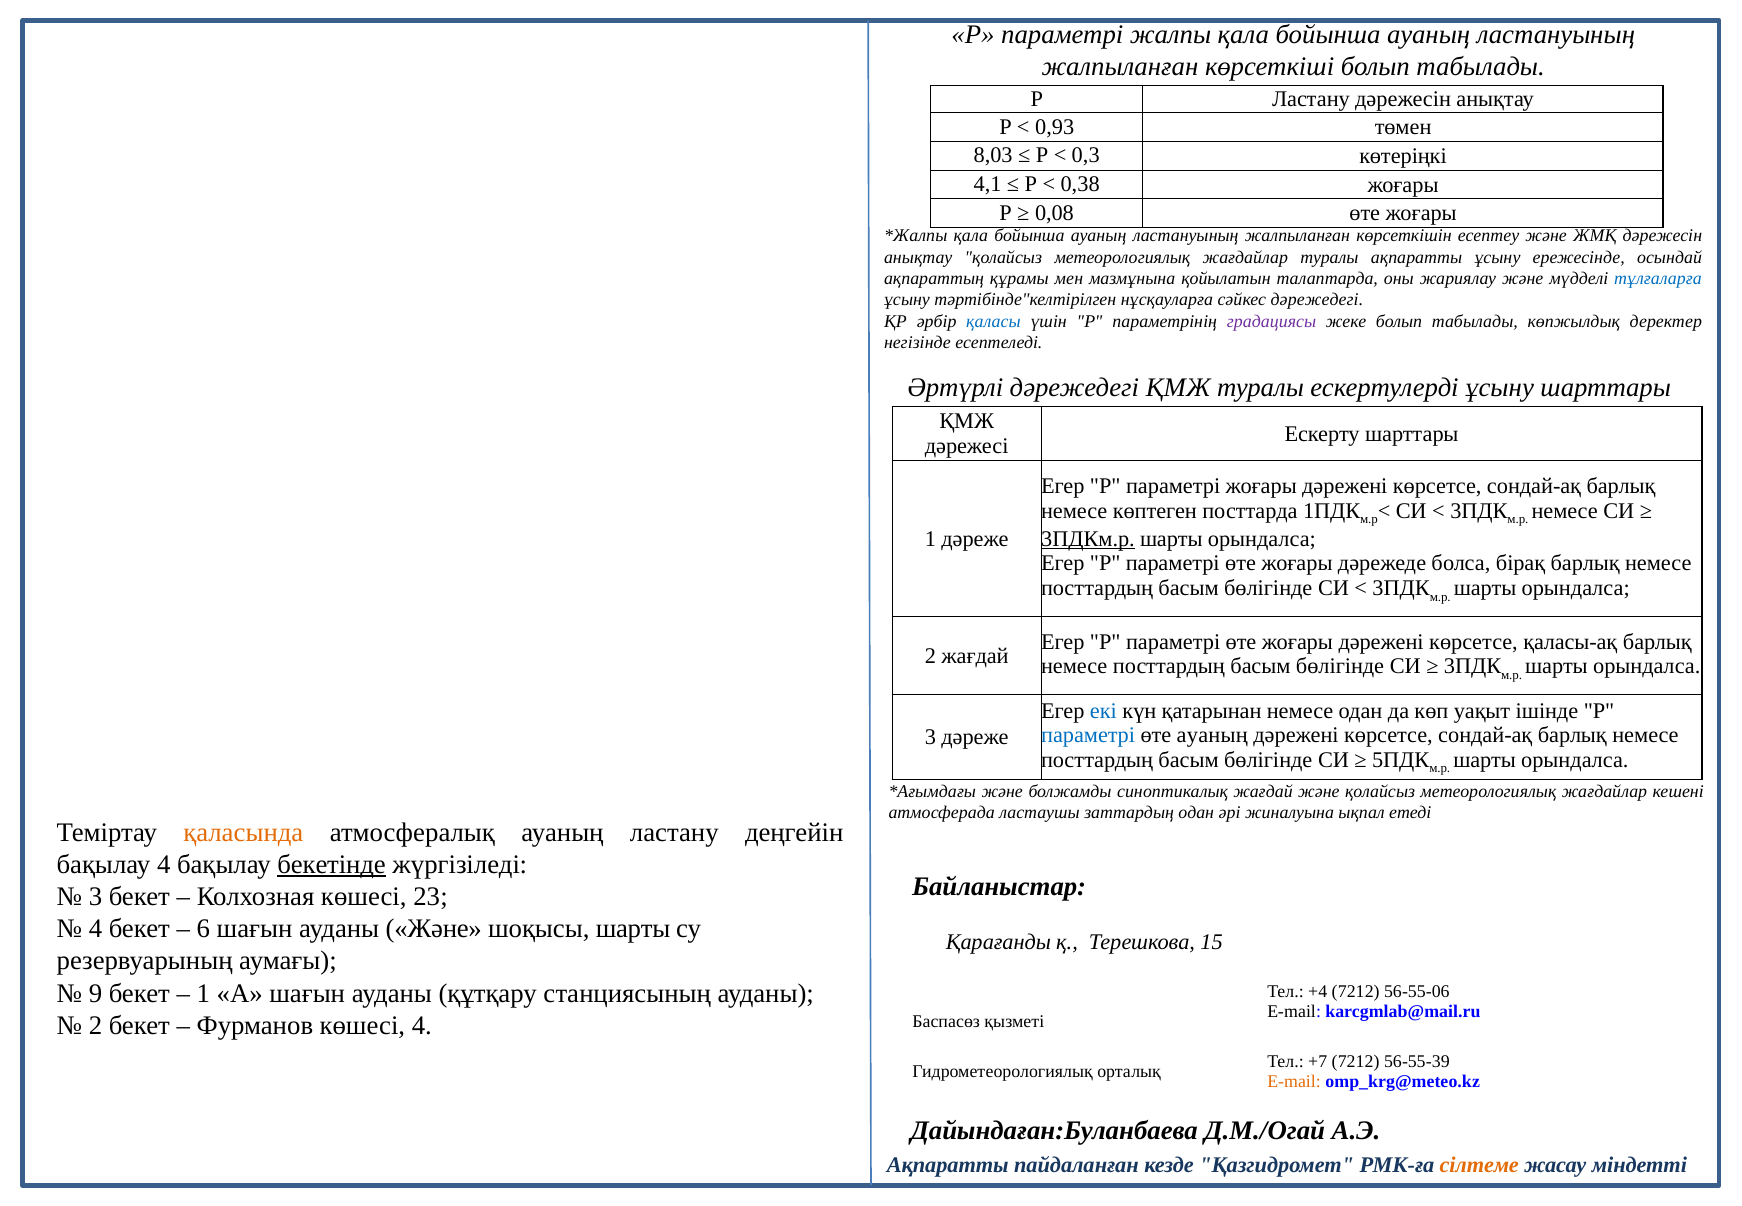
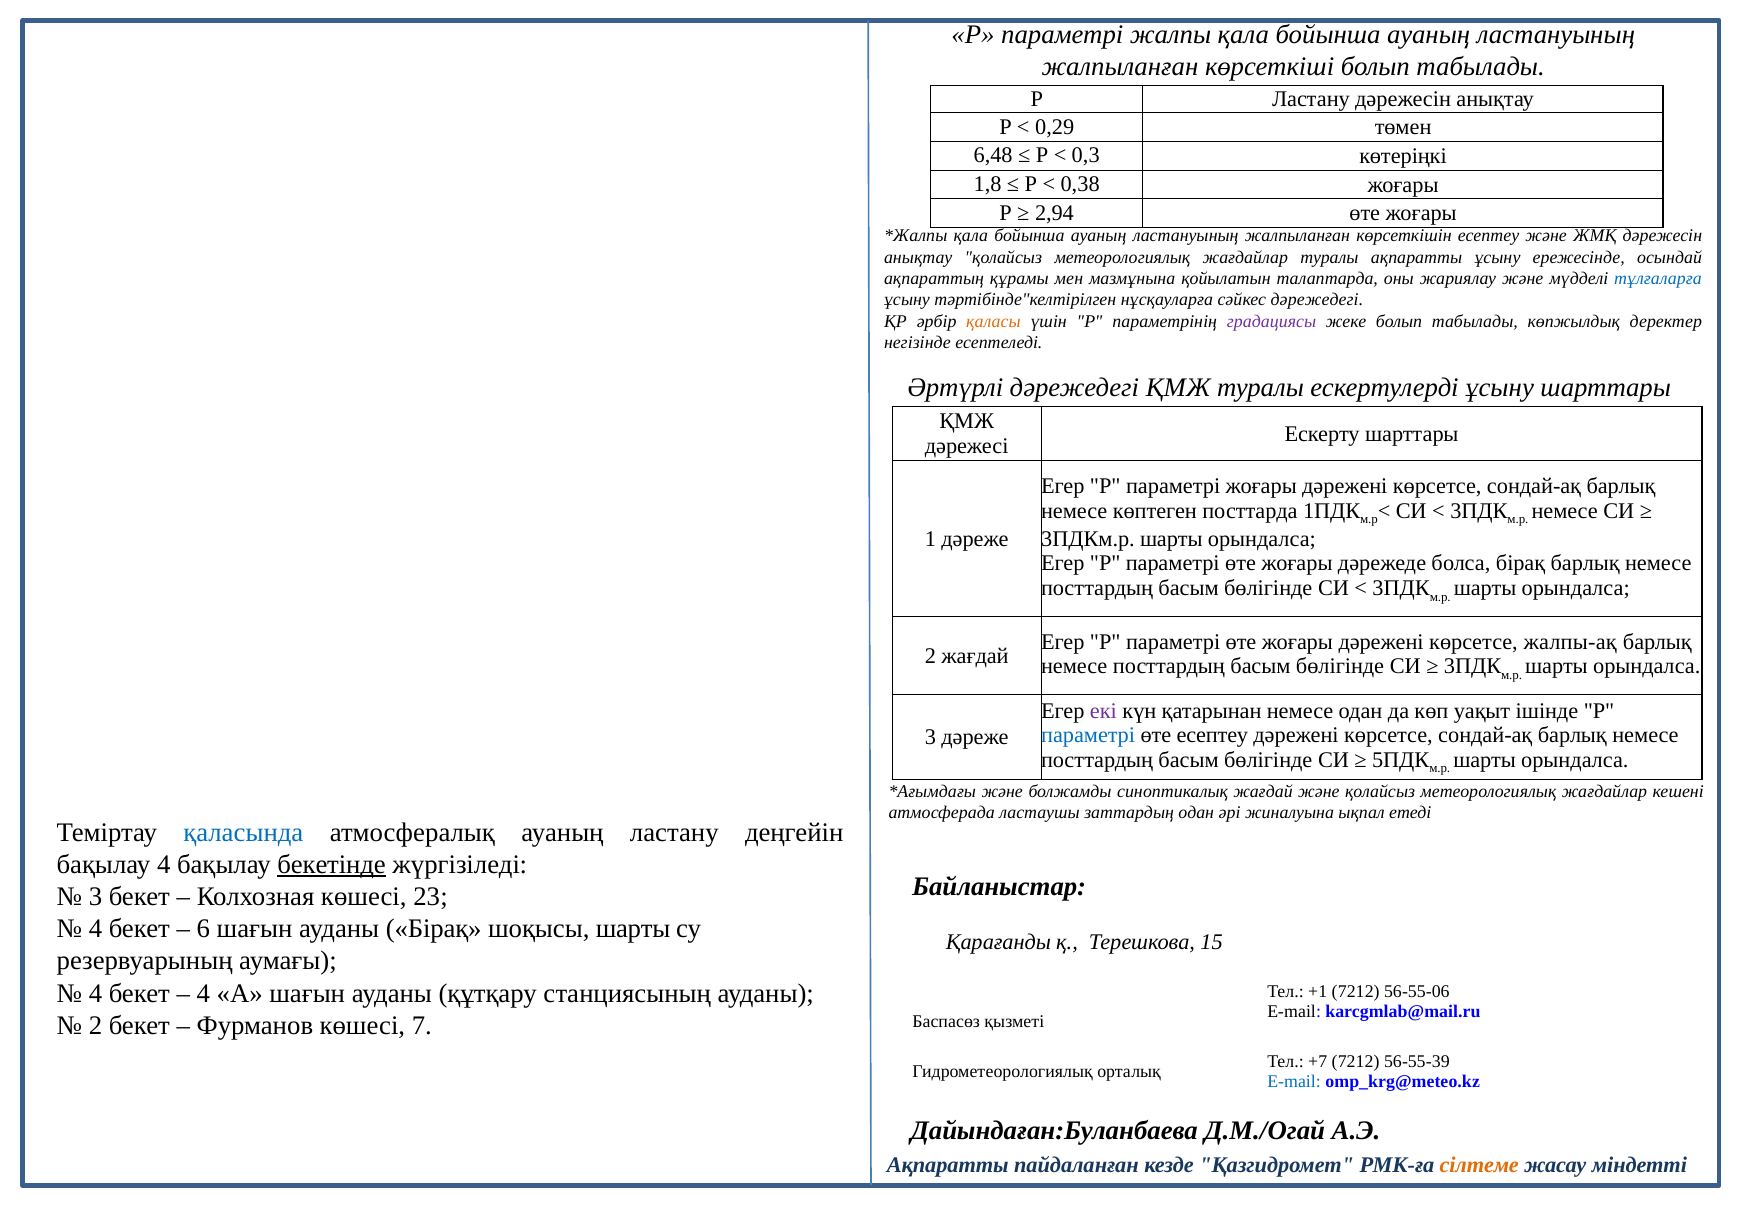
0,93: 0,93 -> 0,29
8,03: 8,03 -> 6,48
4,1: 4,1 -> 1,8
0,08: 0,08 -> 2,94
қаласы colour: blue -> orange
3ПДКм.р underline: present -> none
қаласы-ақ: қаласы-ақ -> жалпы-ақ
екі colour: blue -> purple
өте ауаның: ауаның -> есептеу
қаласында colour: orange -> blue
ауданы Және: Және -> Бірақ
9 at (96, 993): 9 -> 4
1 at (203, 993): 1 -> 4
+4: +4 -> +1
көшесі 4: 4 -> 7
E-mail at (1294, 1081) colour: orange -> blue
